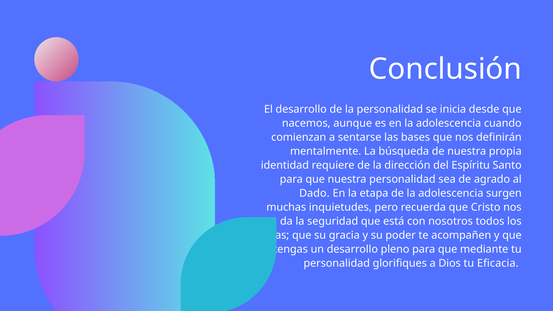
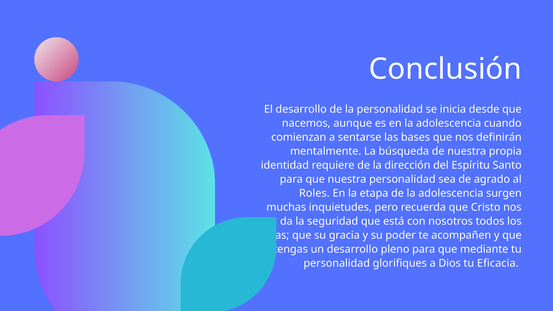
Dado: Dado -> Roles
